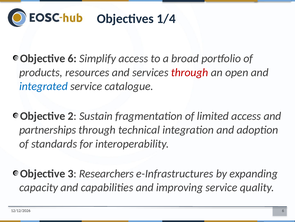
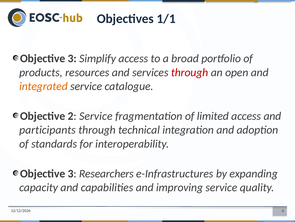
1/4: 1/4 -> 1/1
6 at (72, 58): 6 -> 3
integrated colour: blue -> orange
2 Sustain: Sustain -> Service
partnerships: partnerships -> participants
